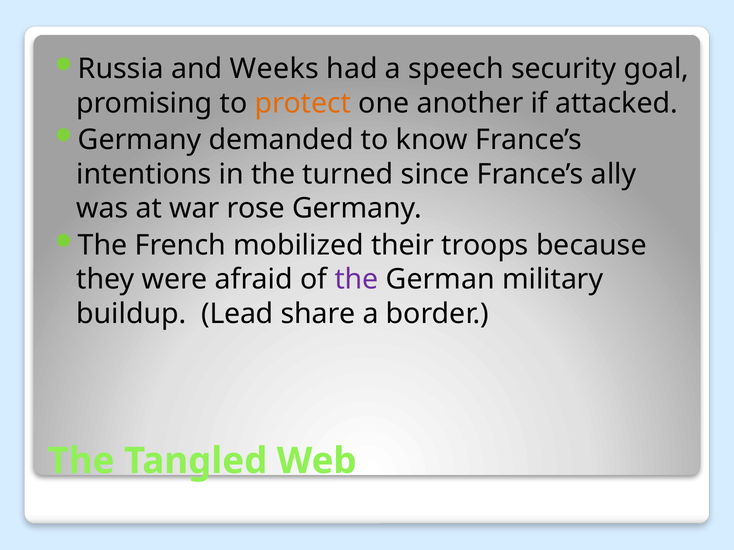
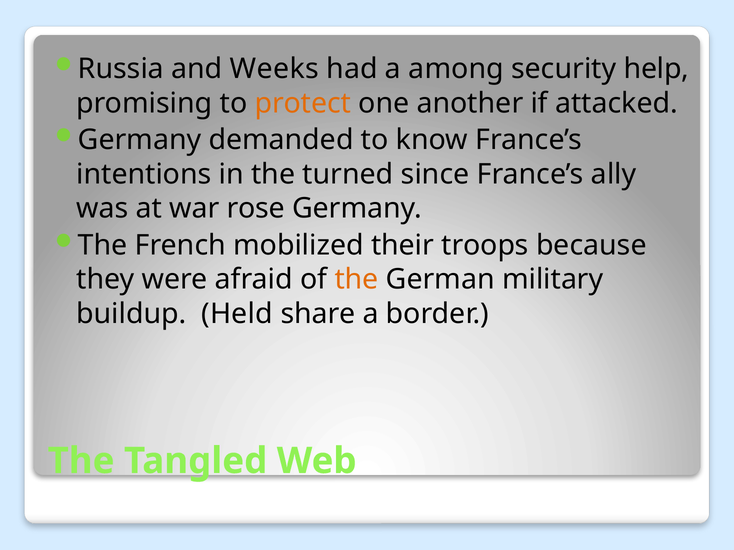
speech: speech -> among
goal: goal -> help
the at (357, 280) colour: purple -> orange
Lead: Lead -> Held
